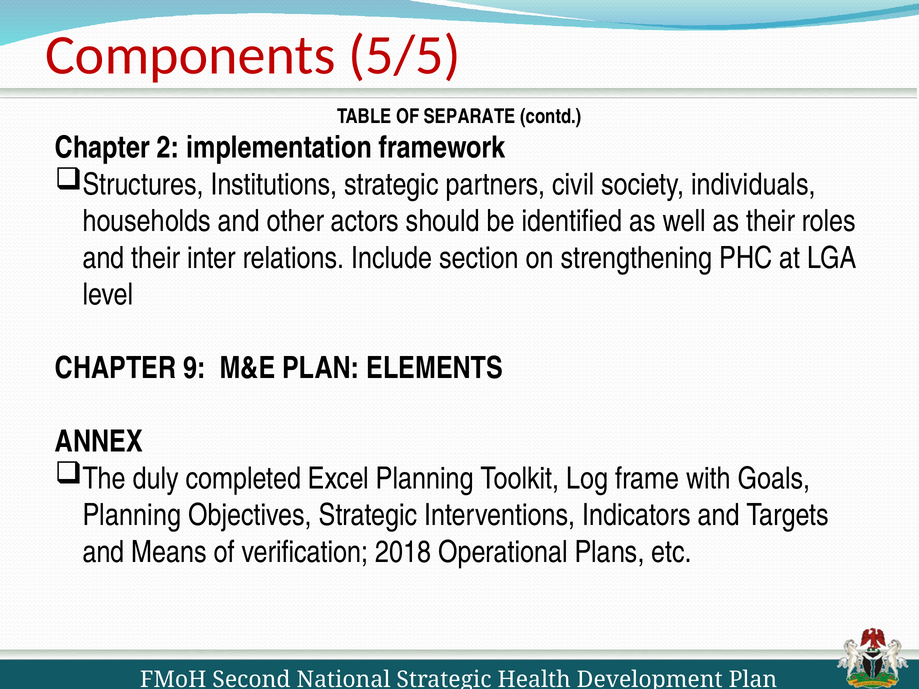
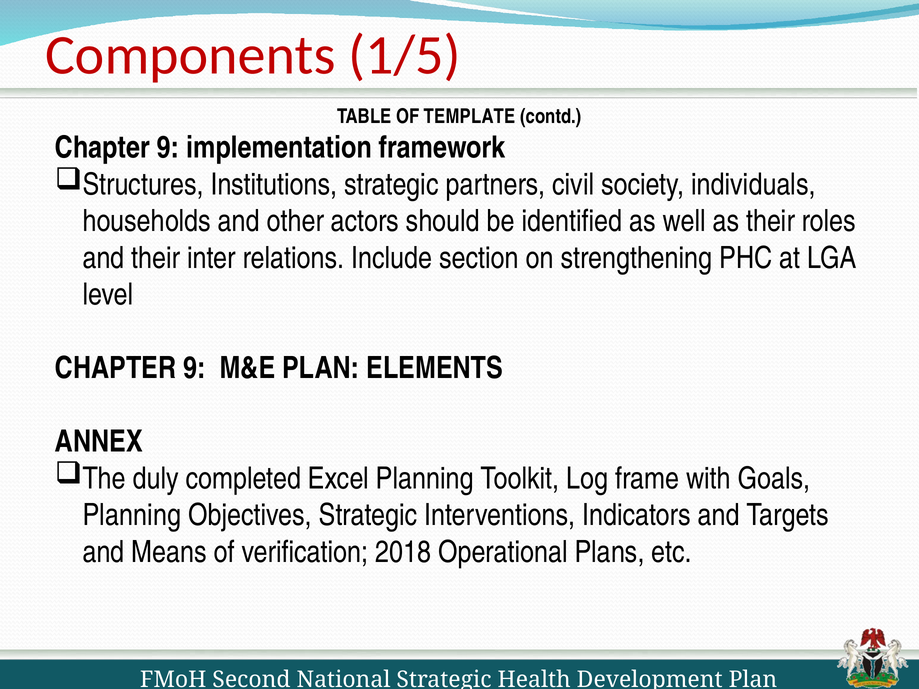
5/5: 5/5 -> 1/5
SEPARATE: SEPARATE -> TEMPLATE
2 at (168, 148): 2 -> 9
